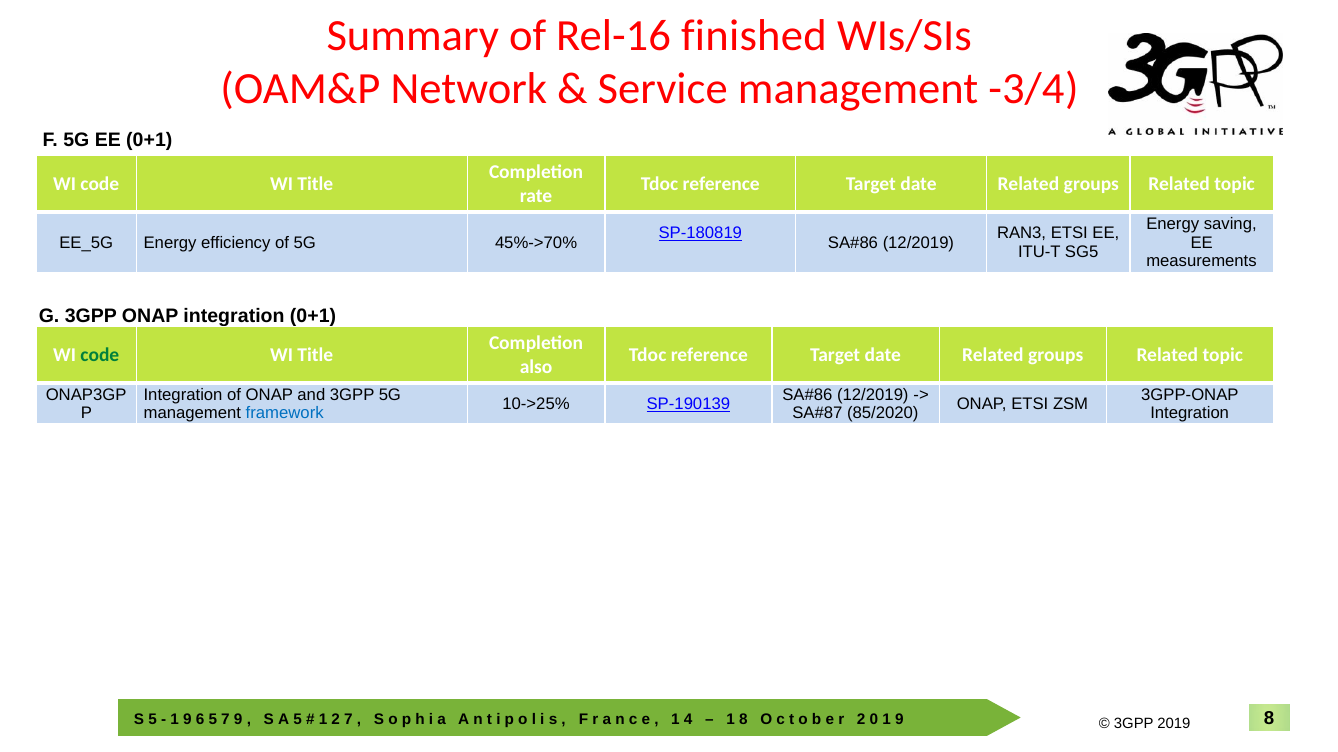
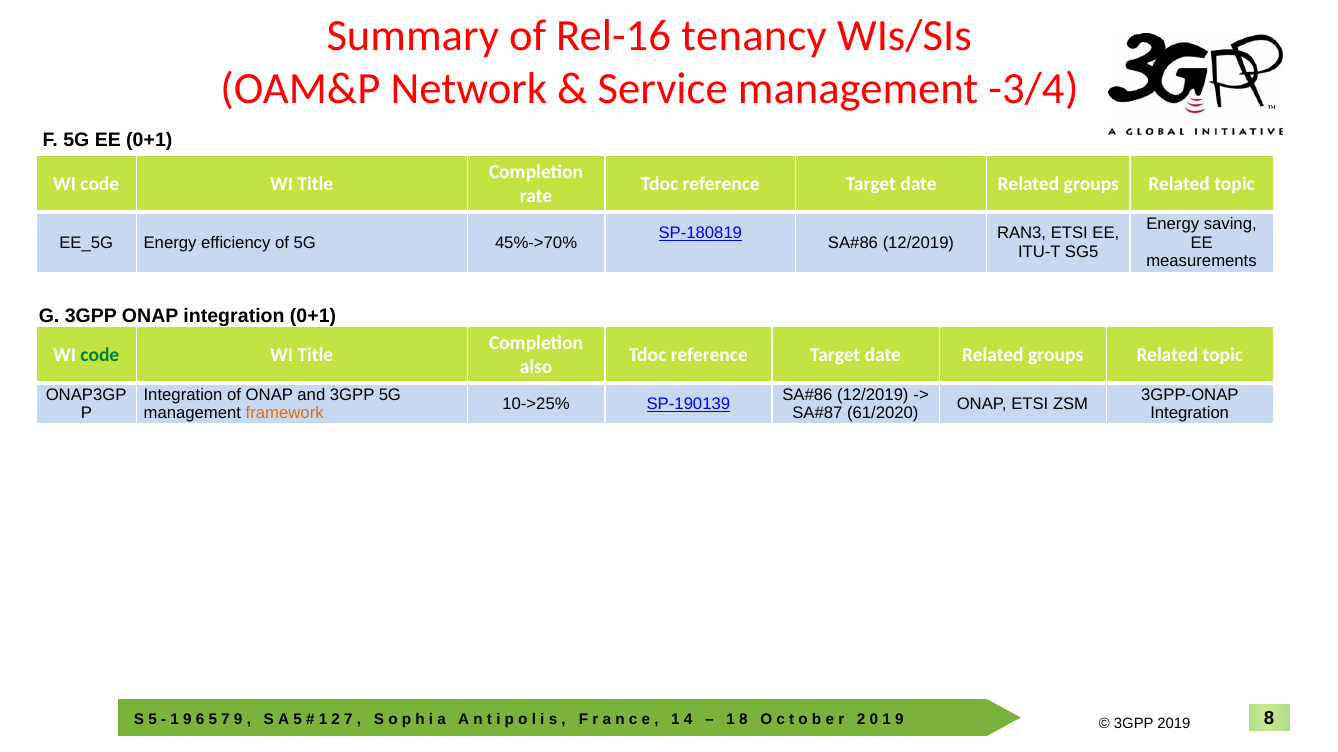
finished: finished -> tenancy
framework colour: blue -> orange
85/2020: 85/2020 -> 61/2020
